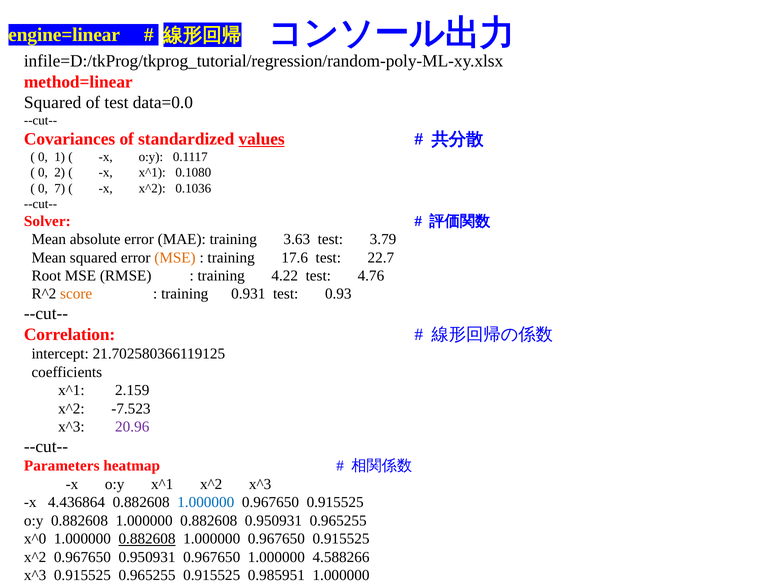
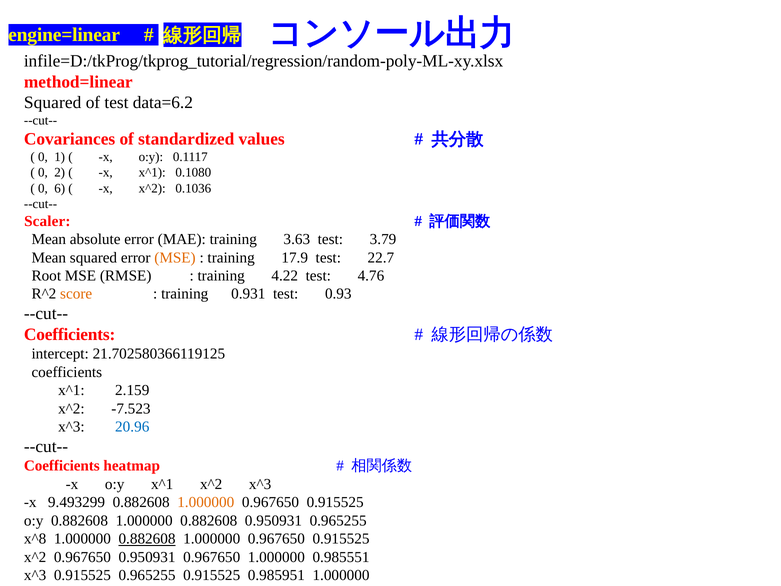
data=0.0: data=0.0 -> data=6.2
values underline: present -> none
7: 7 -> 6
Solver: Solver -> Scaler
17.6: 17.6 -> 17.9
Correlation at (70, 334): Correlation -> Coefficients
20.96 colour: purple -> blue
Parameters at (62, 466): Parameters -> Coefficients
4.436864: 4.436864 -> 9.493299
1.000000 at (206, 502) colour: blue -> orange
x^0: x^0 -> x^8
4.588266: 4.588266 -> 0.985551
